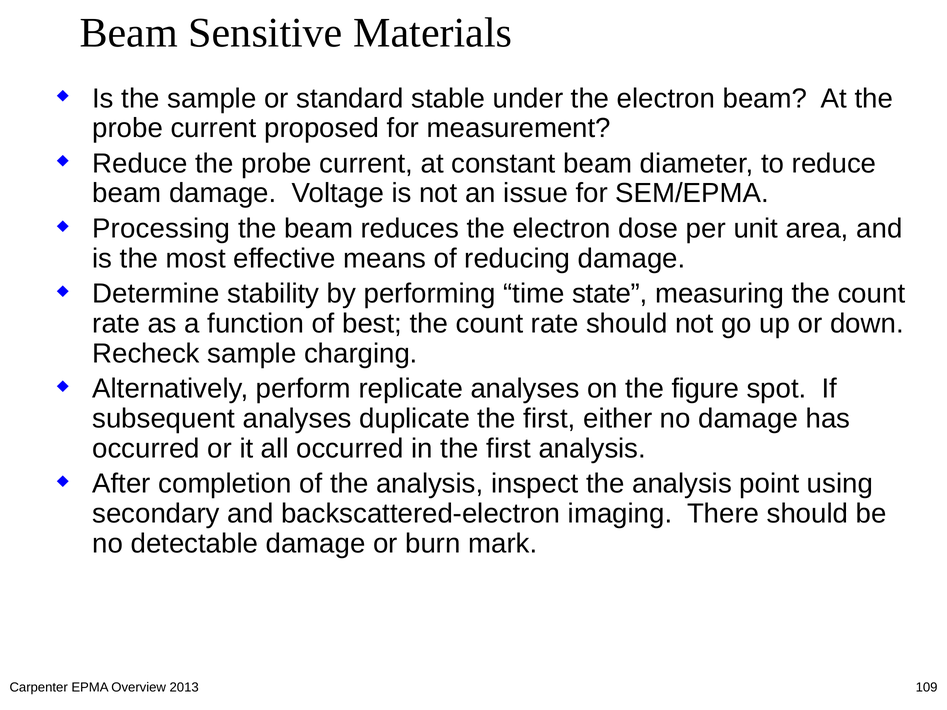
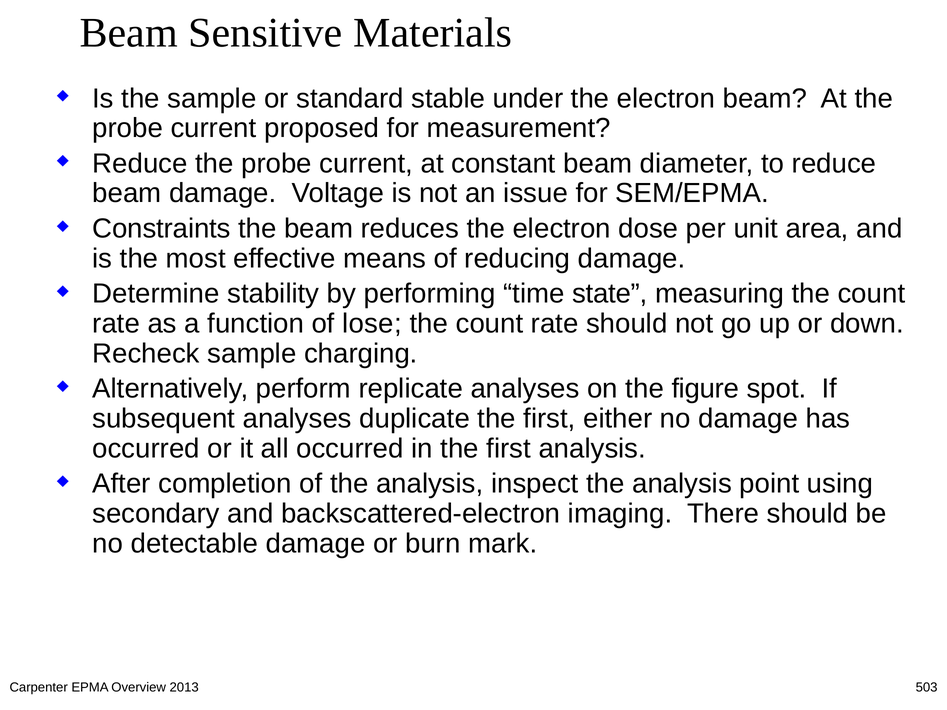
Processing: Processing -> Constraints
best: best -> lose
109: 109 -> 503
